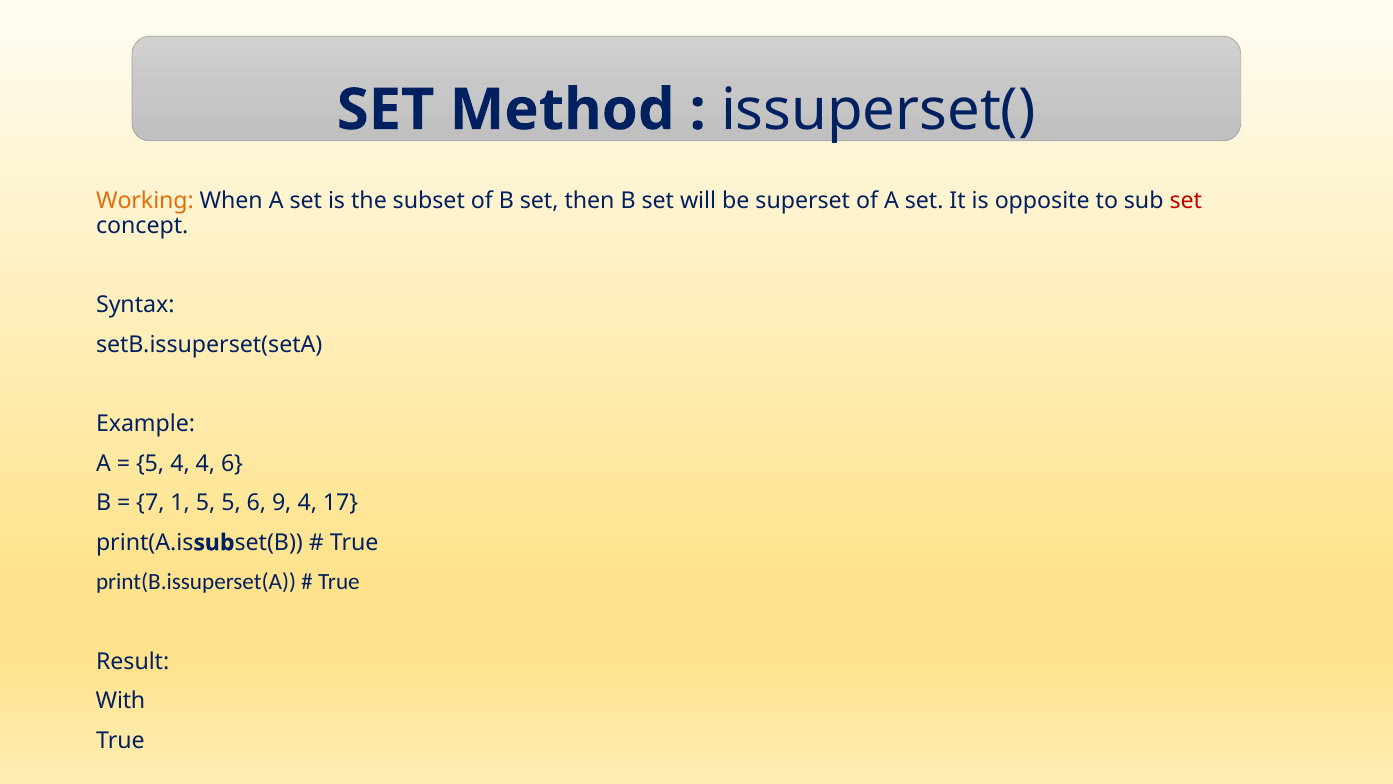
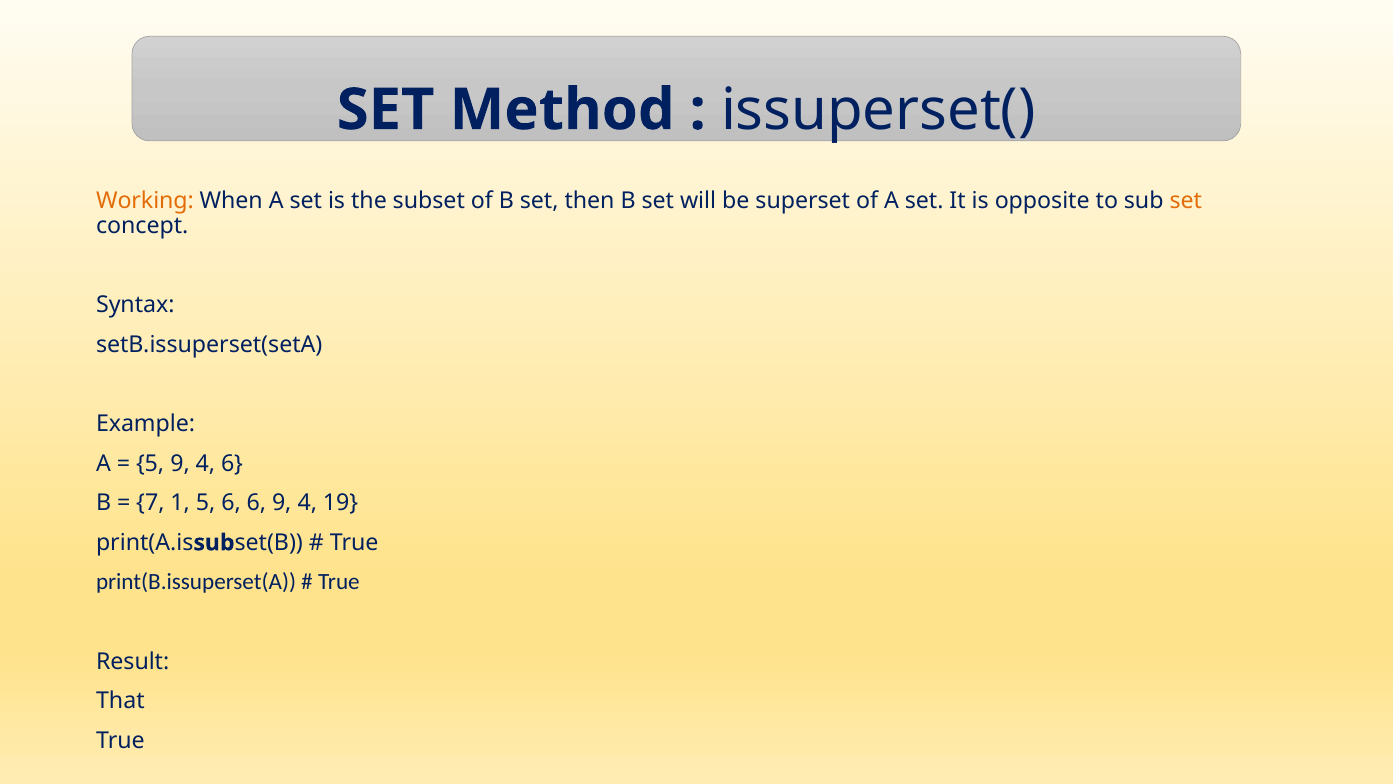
set at (1186, 201) colour: red -> orange
5 4: 4 -> 9
5 5: 5 -> 6
17: 17 -> 19
With: With -> That
